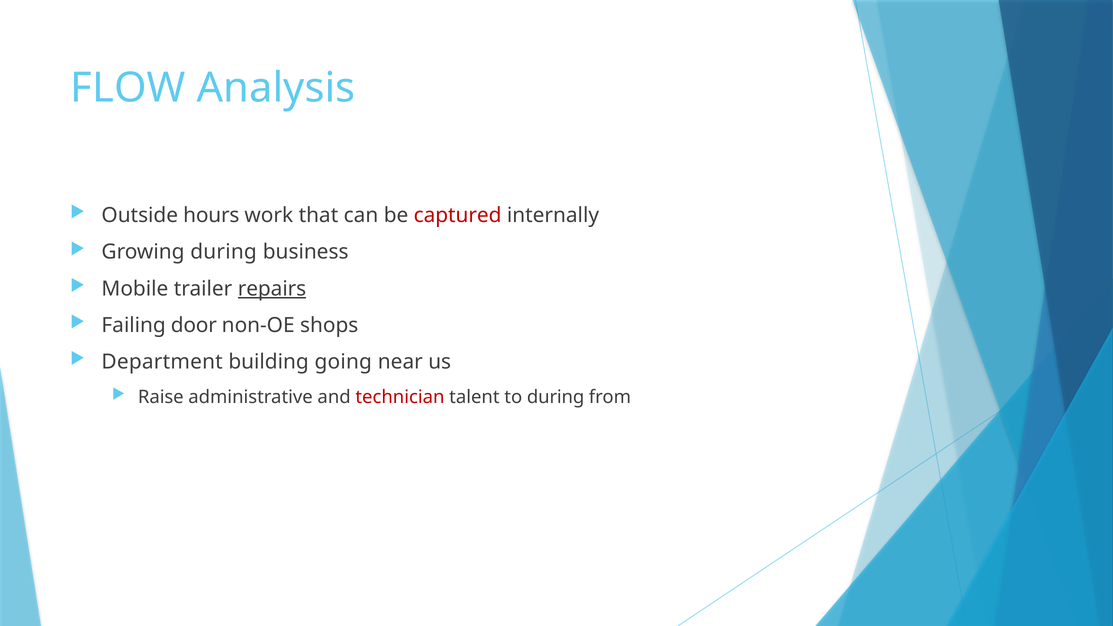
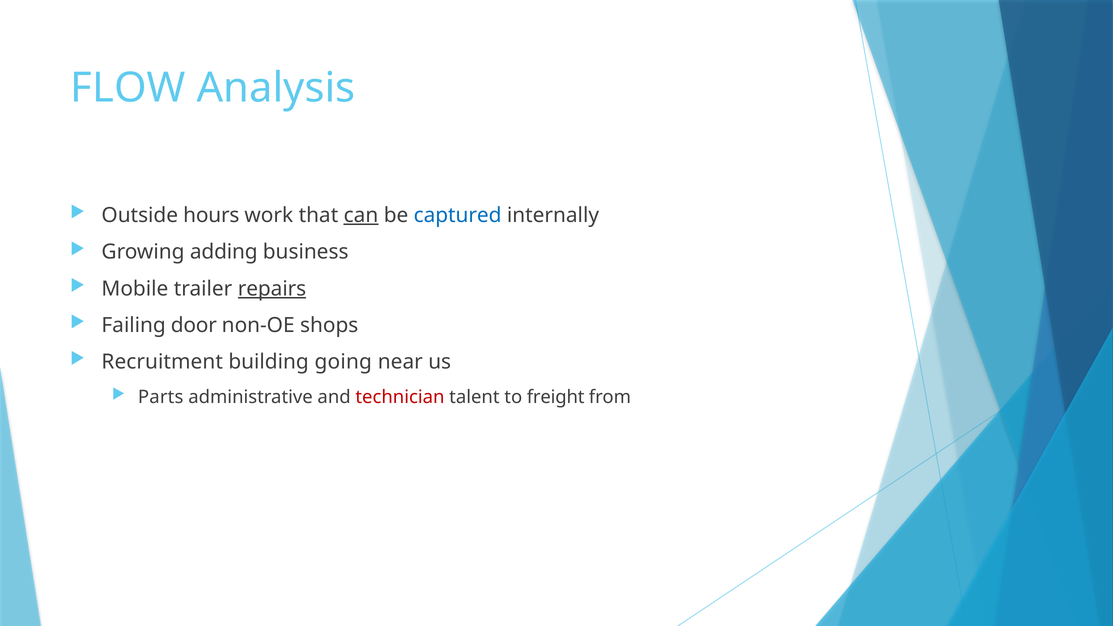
can underline: none -> present
captured colour: red -> blue
Growing during: during -> adding
Department: Department -> Recruitment
Raise: Raise -> Parts
to during: during -> freight
